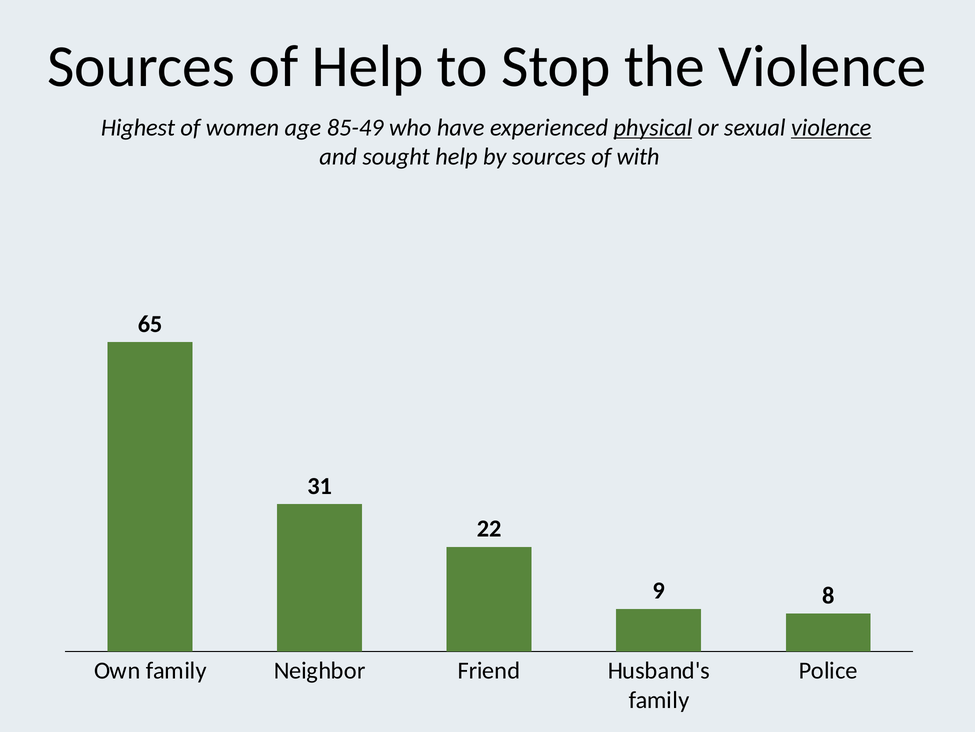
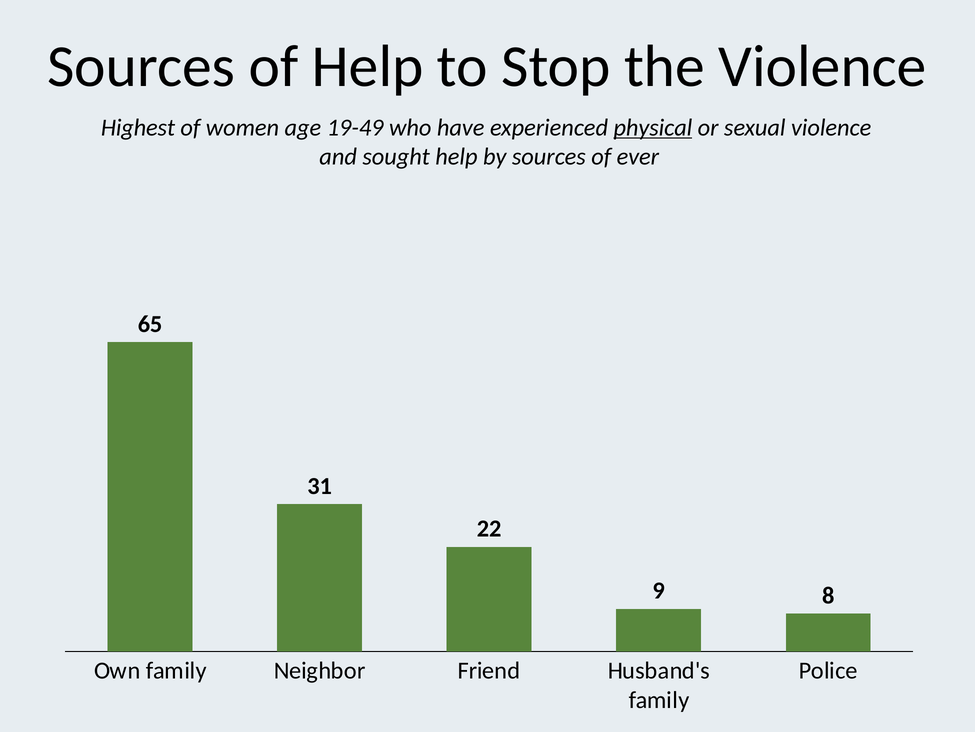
85-49: 85-49 -> 19-49
violence at (831, 127) underline: present -> none
with: with -> ever
